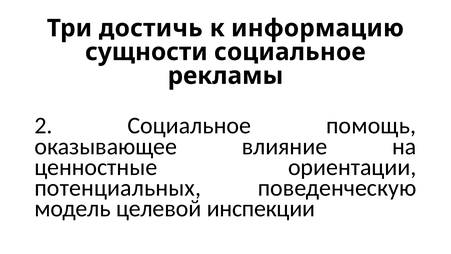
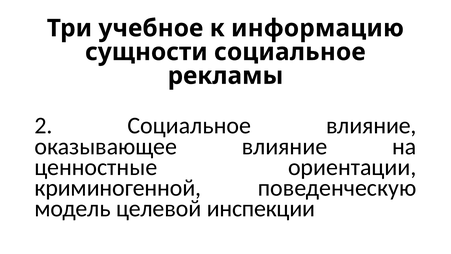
достичь: достичь -> учебное
Социальное помощь: помощь -> влияние
потенциальных: потенциальных -> криминогенной
